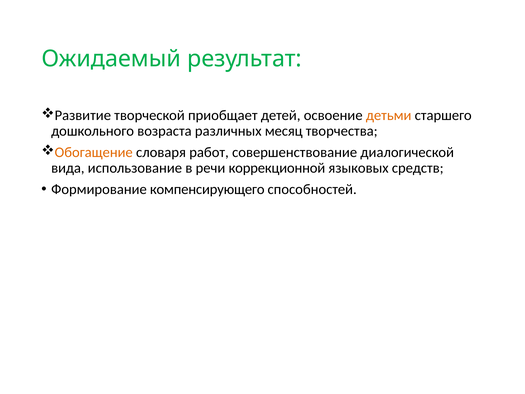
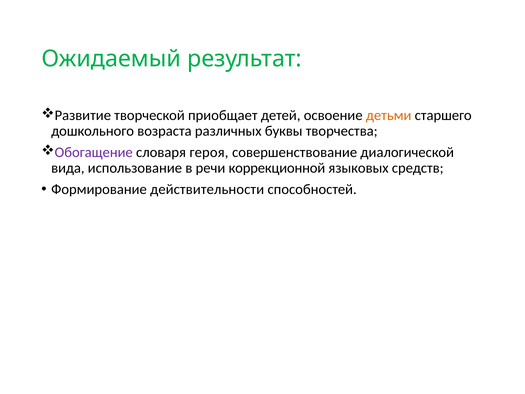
месяц: месяц -> буквы
Обогащение colour: orange -> purple
работ: работ -> героя
компенсирующего: компенсирующего -> действительности
